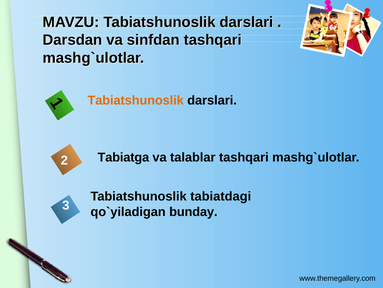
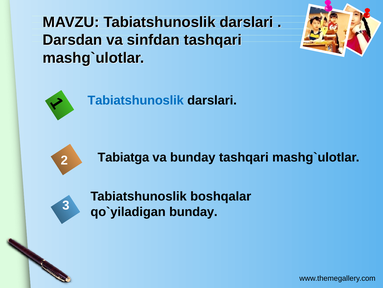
Tabiatshunoslik at (136, 100) colour: orange -> blue
va talablar: talablar -> bunday
tabiatdagi: tabiatdagi -> boshqalar
